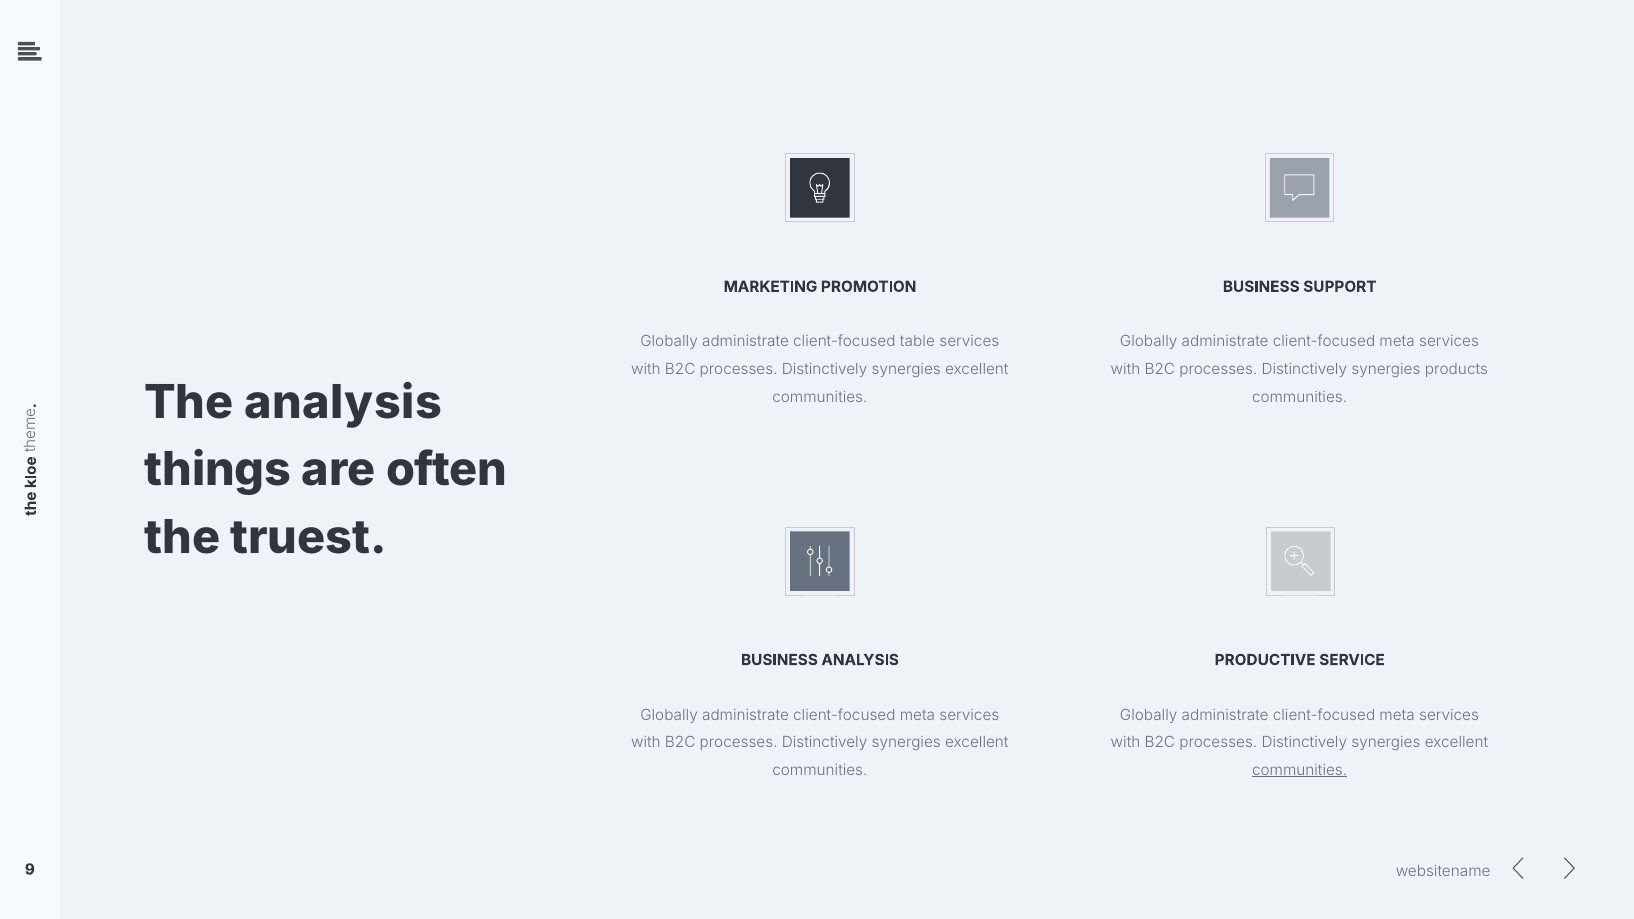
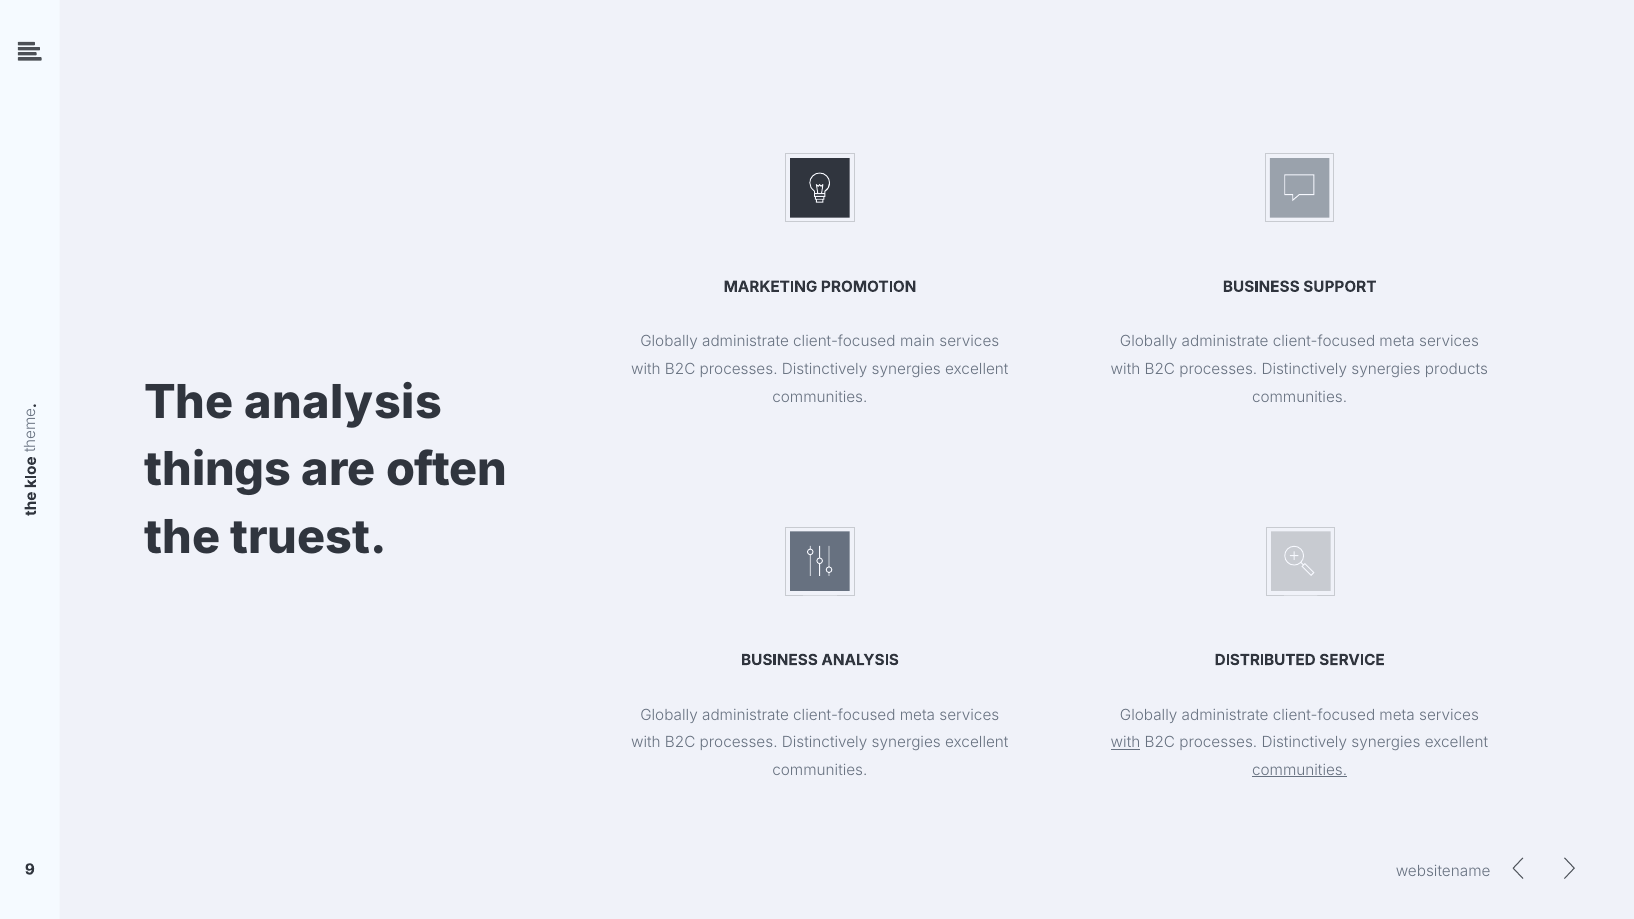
table: table -> main
PRODUCTIVE: PRODUCTIVE -> DISTRIBUTED
with at (1126, 743) underline: none -> present
